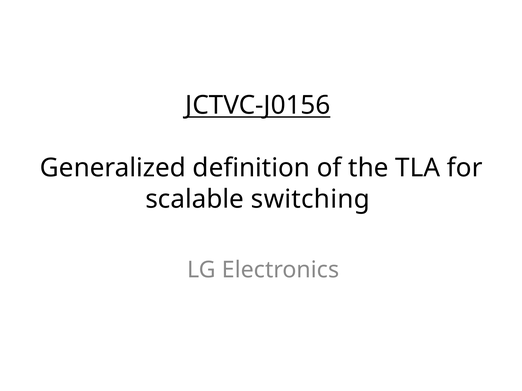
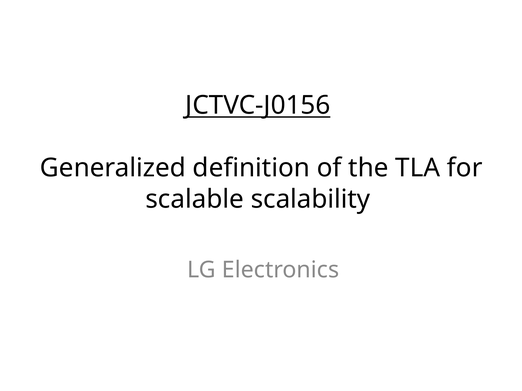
switching: switching -> scalability
